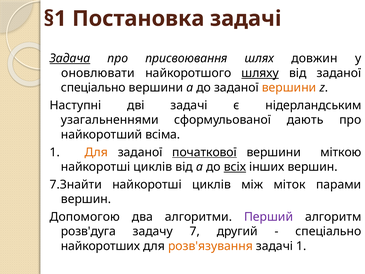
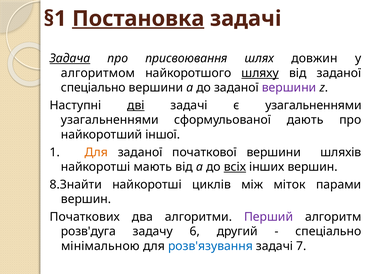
Постановка underline: none -> present
оновлювати: оновлювати -> алгоритмом
вершини at (289, 88) colour: orange -> purple
дві underline: none -> present
є нідерландським: нідерландським -> узагальненнями
всіма: всіма -> іншої
початкової underline: present -> none
міткою: міткою -> шляхів
циклів at (153, 167): циклів -> мають
7.Знайти: 7.Знайти -> 8.Знайти
Допомогою: Допомогою -> Початкових
7: 7 -> 6
найкоротших: найкоротших -> мінімальною
розв'язування colour: orange -> blue
задачі 1: 1 -> 7
